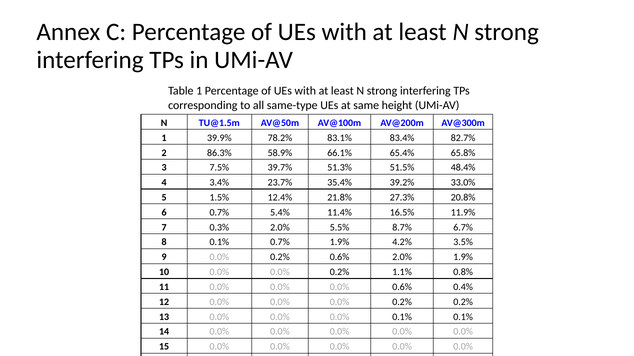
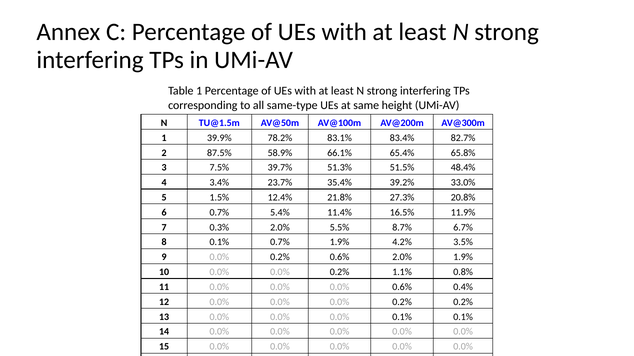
86.3%: 86.3% -> 87.5%
